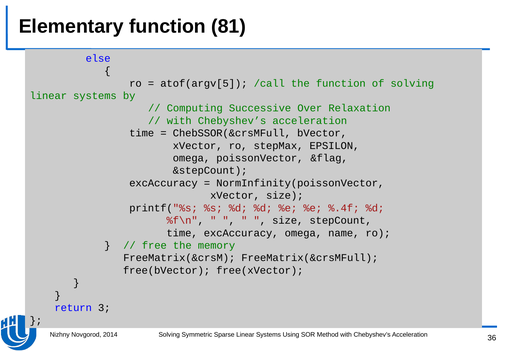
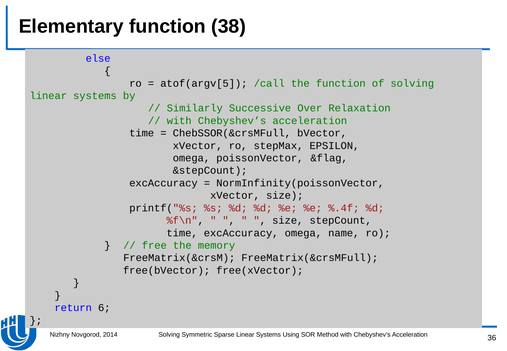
81: 81 -> 38
Computing: Computing -> Similarly
3: 3 -> 6
